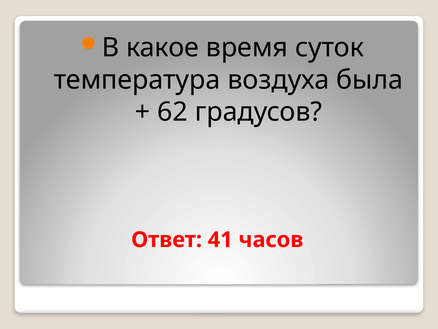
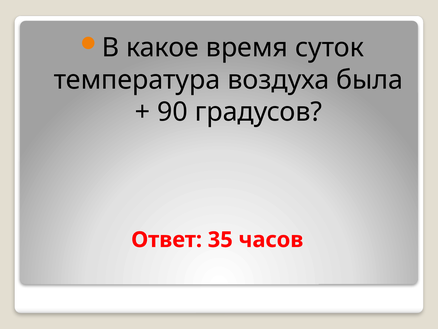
62: 62 -> 90
41: 41 -> 35
